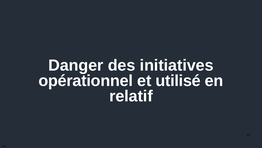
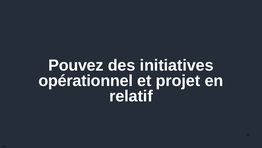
Danger: Danger -> Pouvez
utilisé: utilisé -> projet
